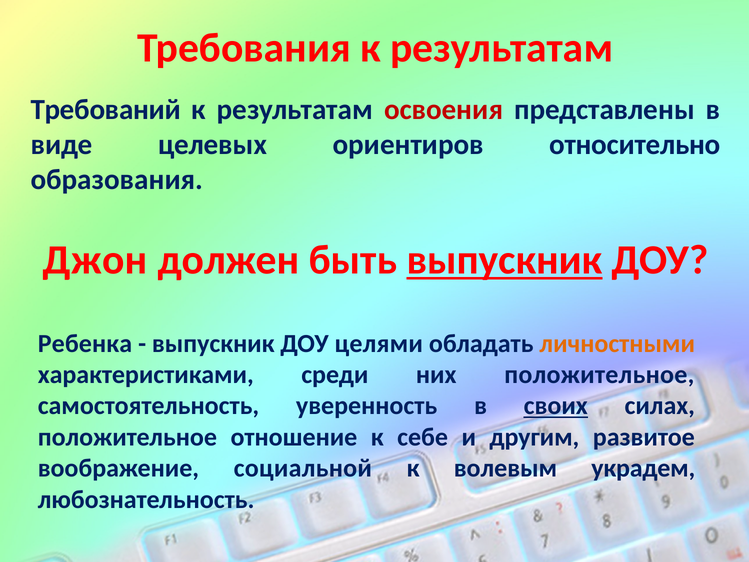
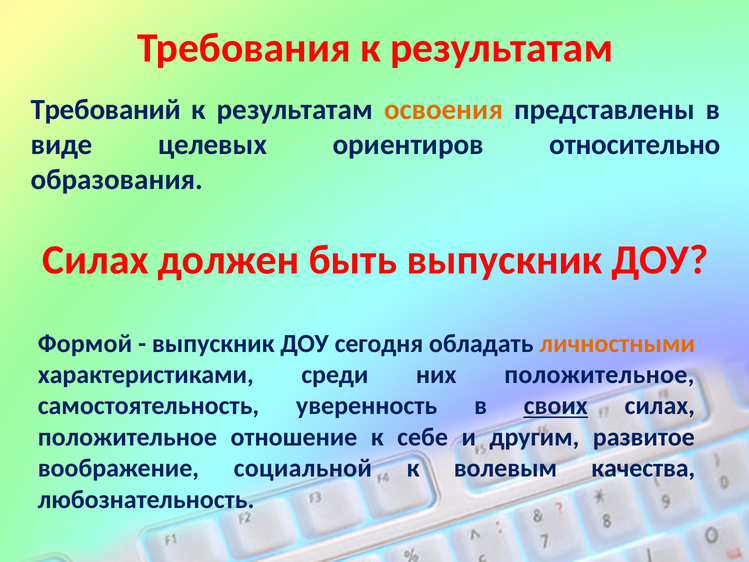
освоения colour: red -> orange
Джон at (95, 260): Джон -> Силах
выпускник at (505, 260) underline: present -> none
Ребенка: Ребенка -> Формой
целями: целями -> сегодня
украдем: украдем -> качества
